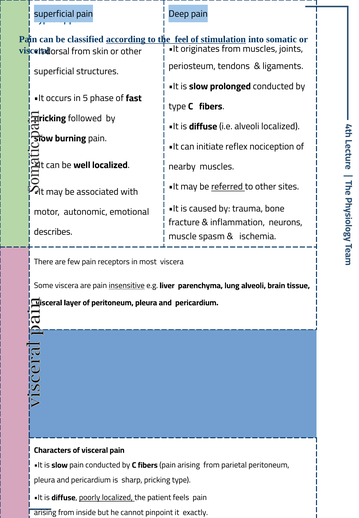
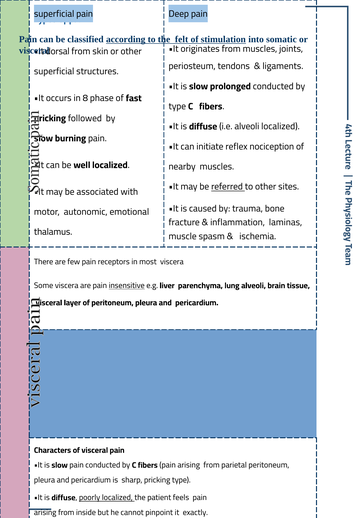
feel: feel -> felt
5: 5 -> 8
neurons: neurons -> laminas
describes: describes -> thalamus
